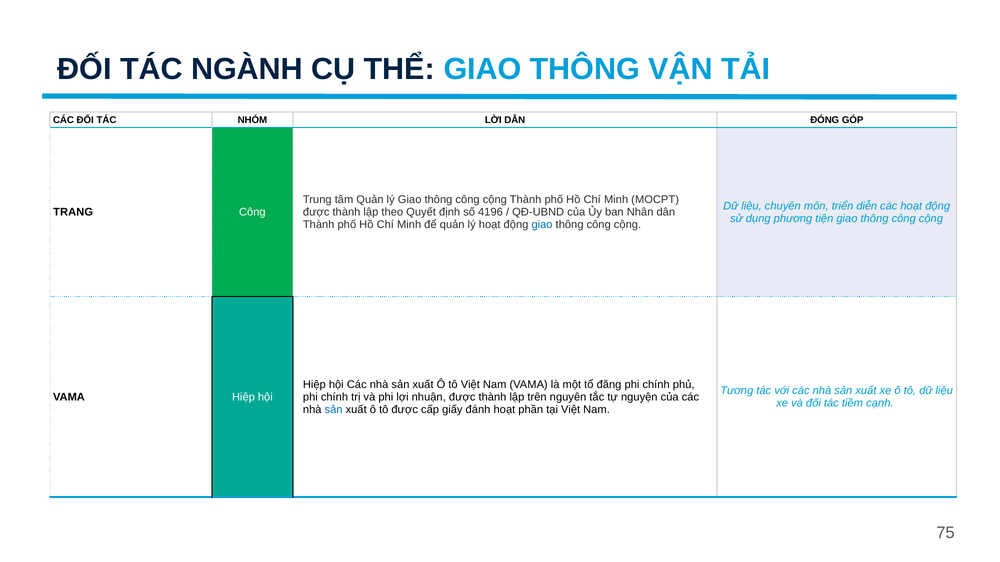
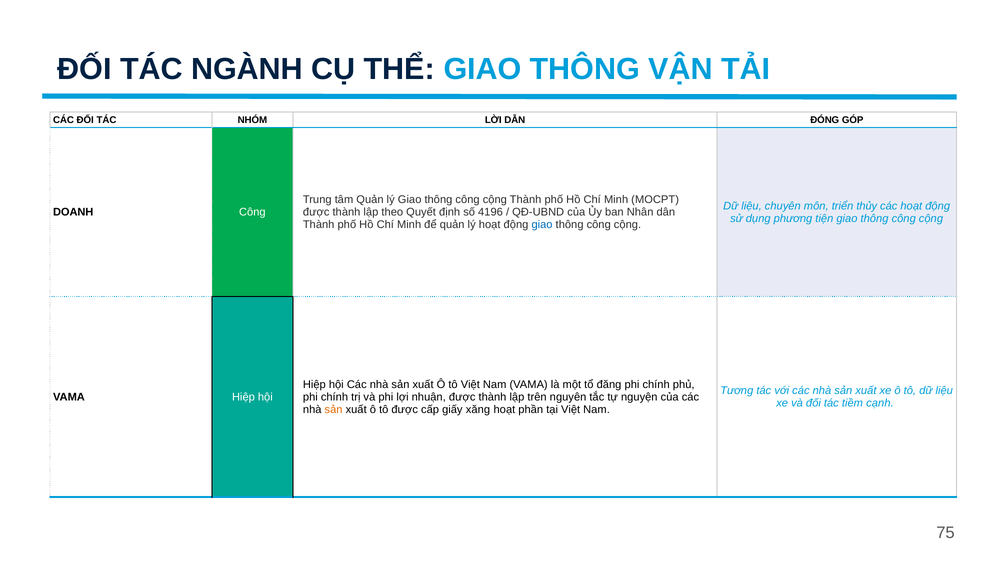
diễn: diễn -> thủy
TRANG: TRANG -> DOANH
sản at (334, 410) colour: blue -> orange
đánh: đánh -> xăng
